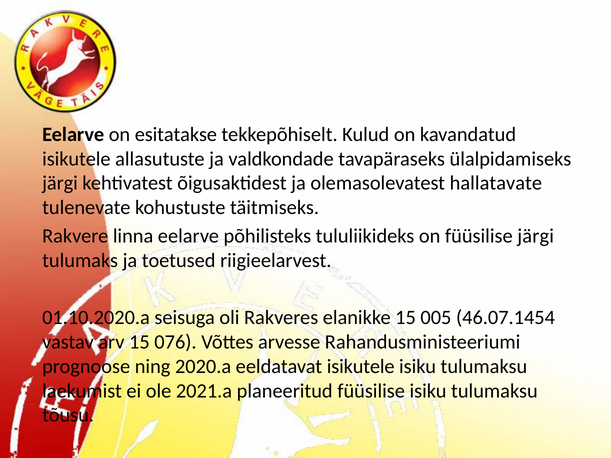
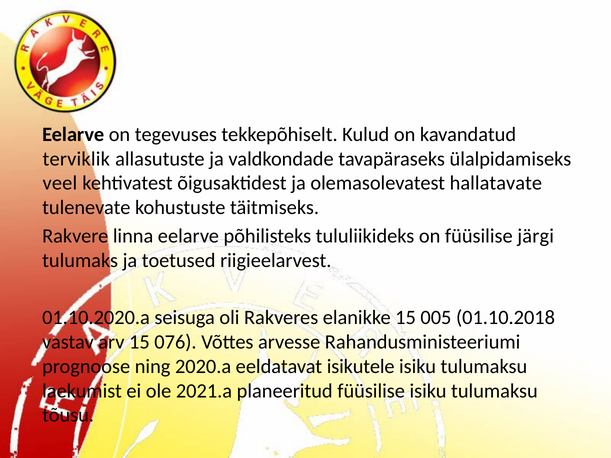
esitatakse: esitatakse -> tegevuses
isikutele at (76, 159): isikutele -> terviklik
järgi at (60, 183): järgi -> veel
46.07.1454: 46.07.1454 -> 01.10.2018
